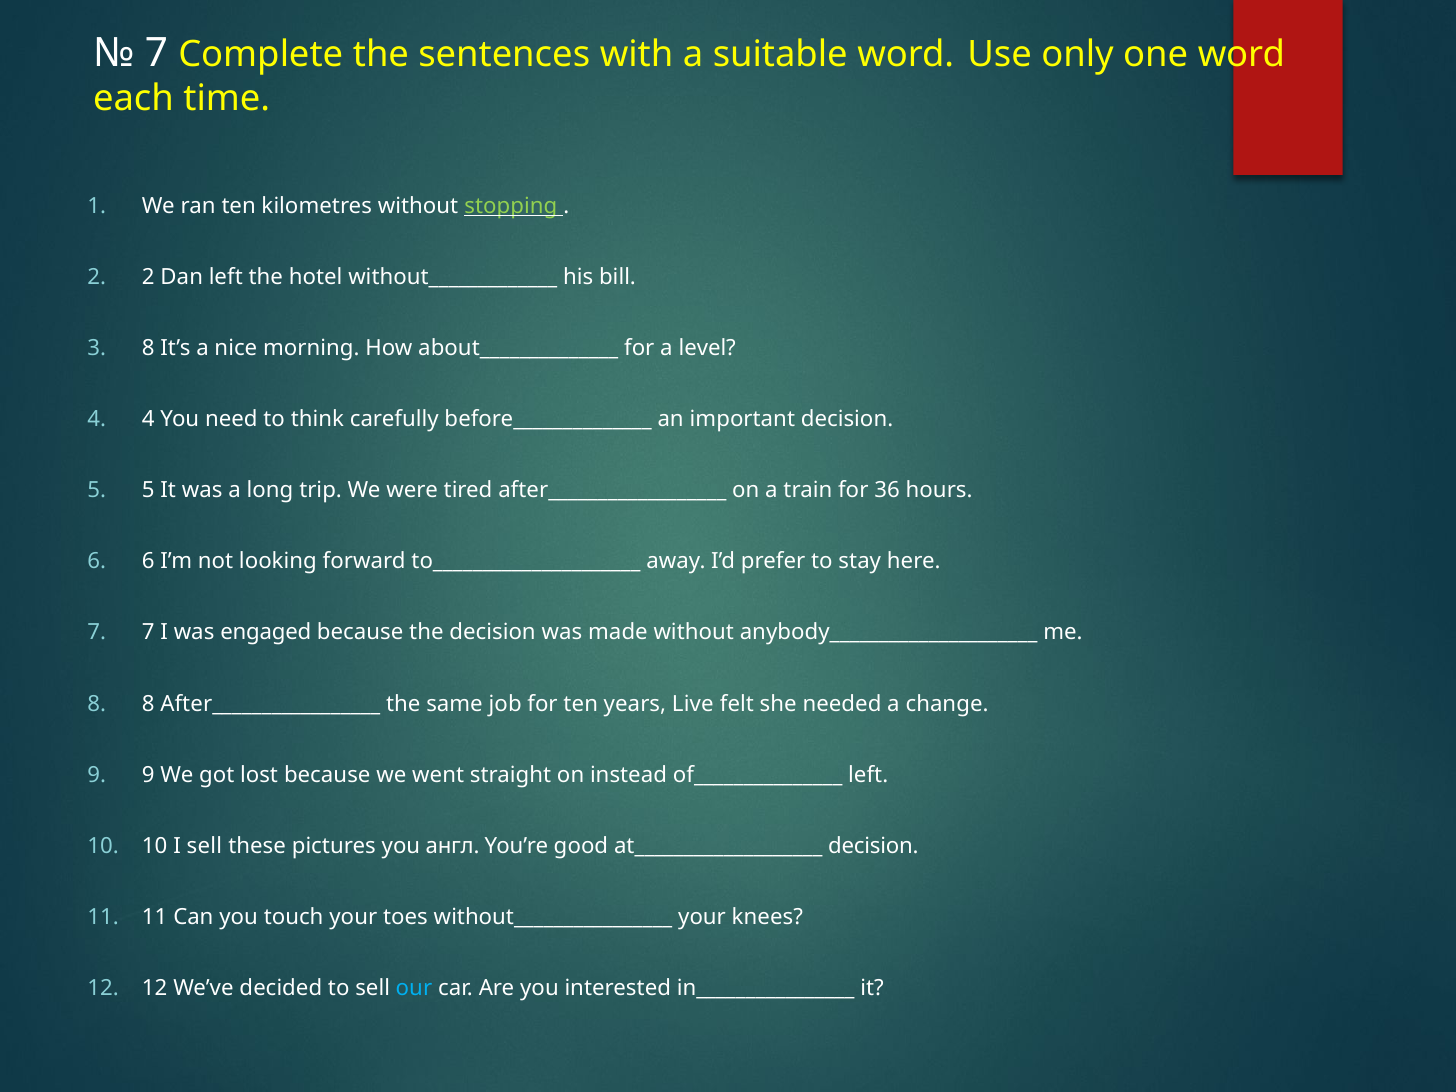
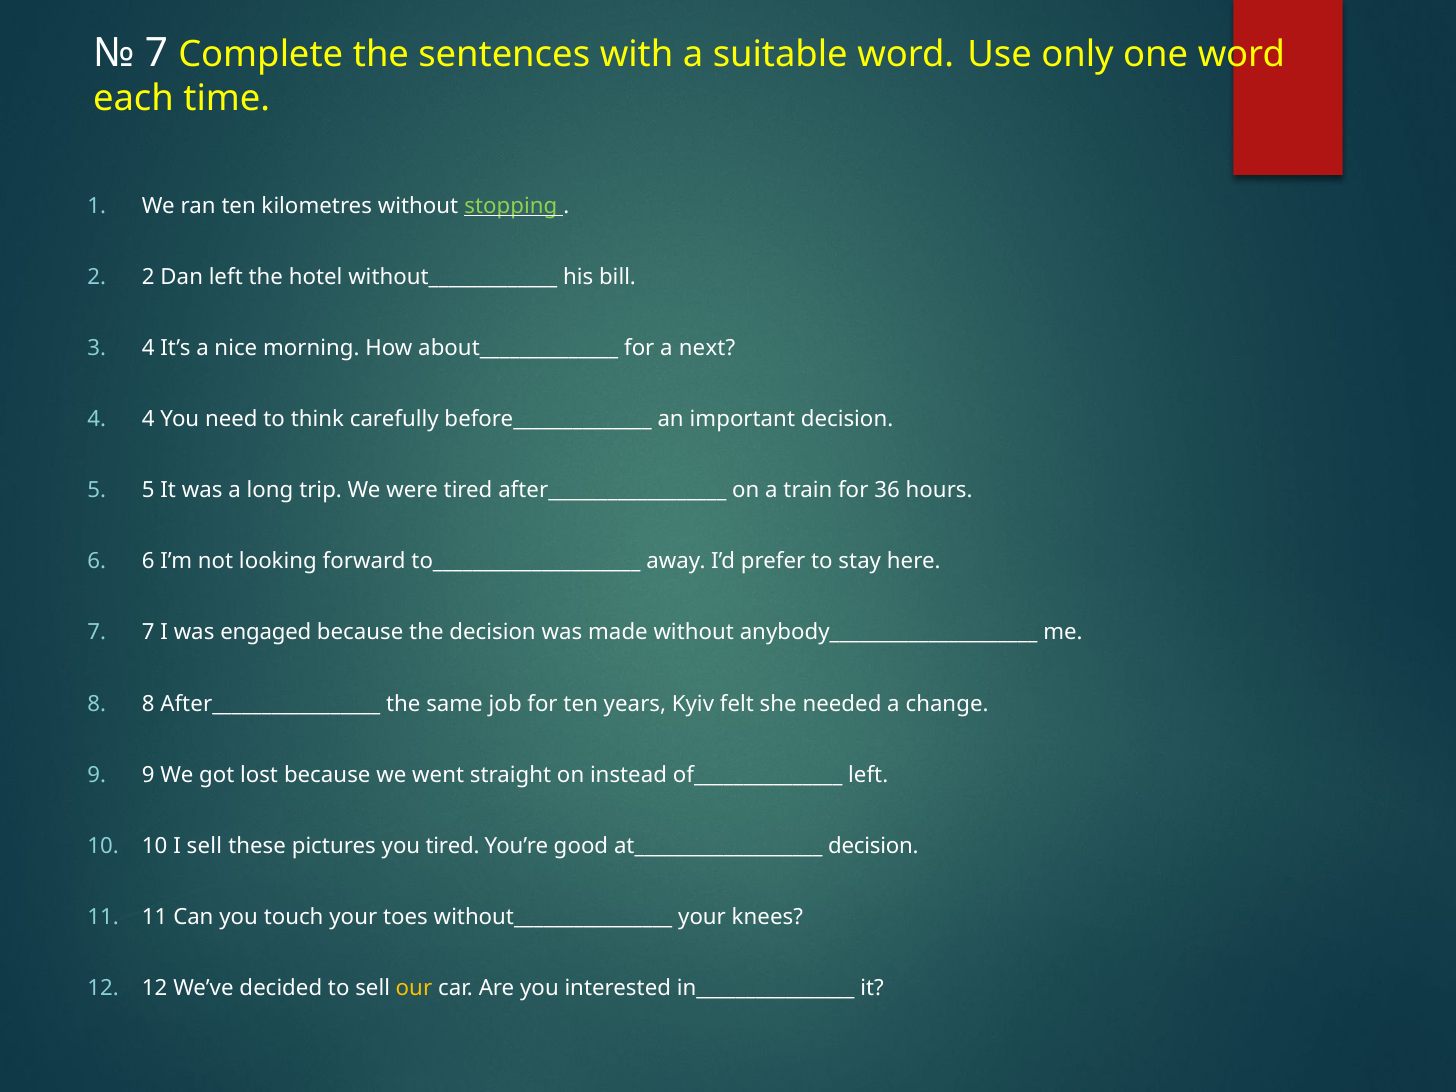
3 8: 8 -> 4
level: level -> next
Live: Live -> Kyiv
you англ: англ -> tired
our colour: light blue -> yellow
